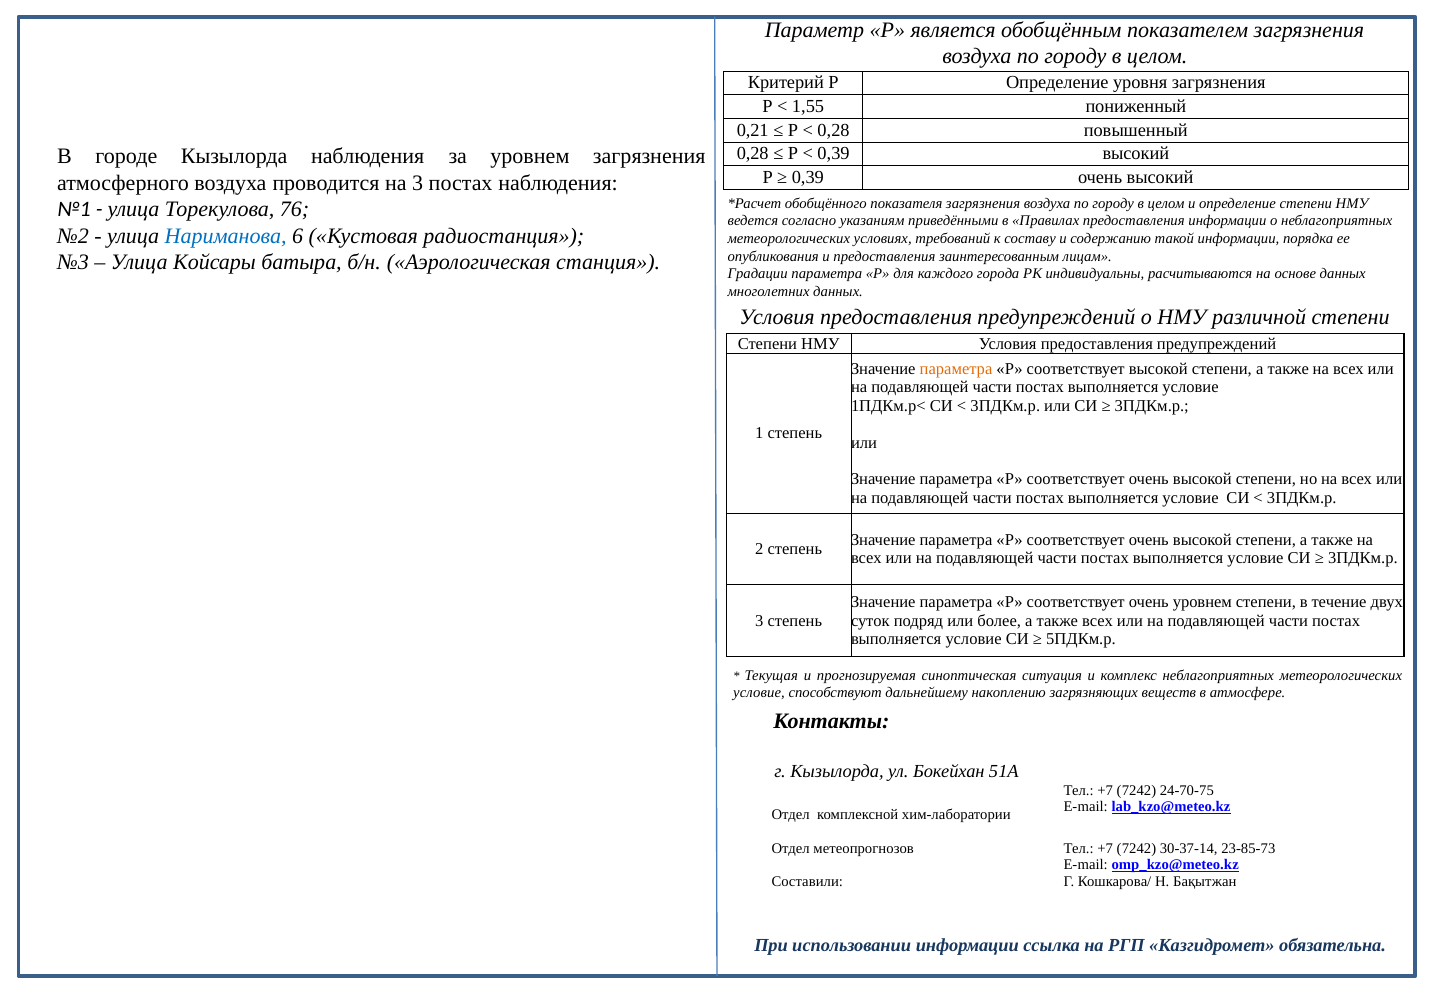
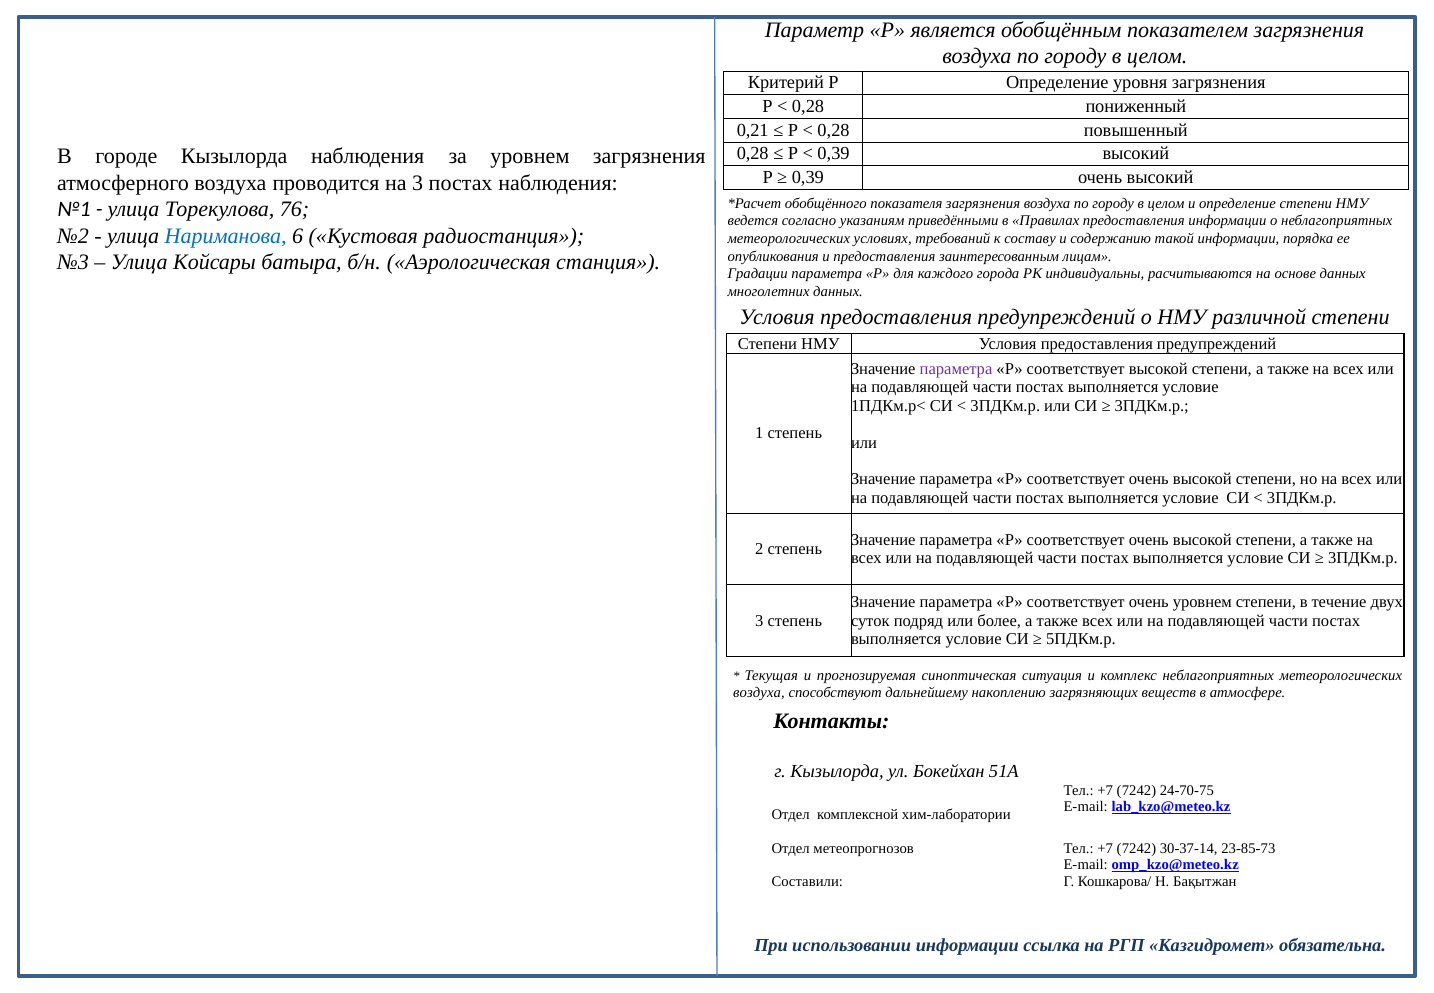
1,55 at (808, 106): 1,55 -> 0,28
параметра at (956, 369) colour: orange -> purple
условие at (759, 693): условие -> воздуха
